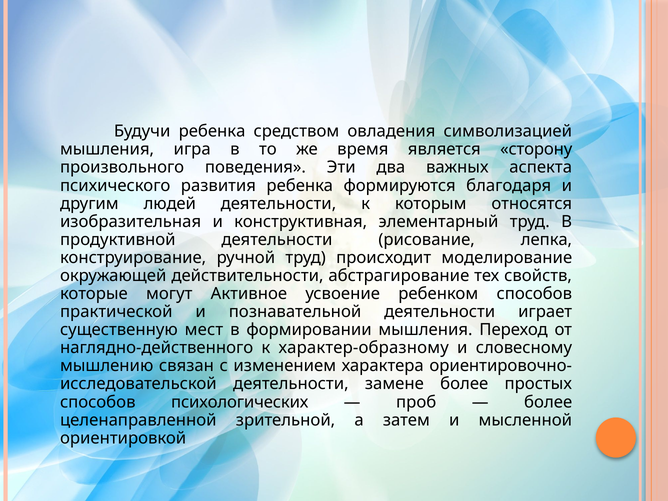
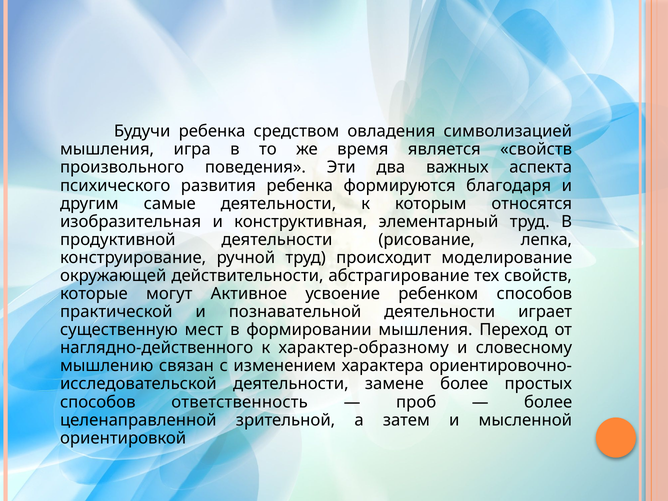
является сторону: сторону -> свойств
людей: людей -> самые
психологических: психологических -> ответственность
